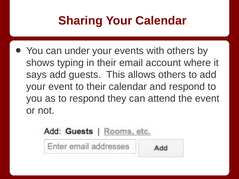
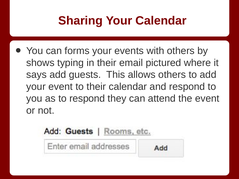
under: under -> forms
account: account -> pictured
